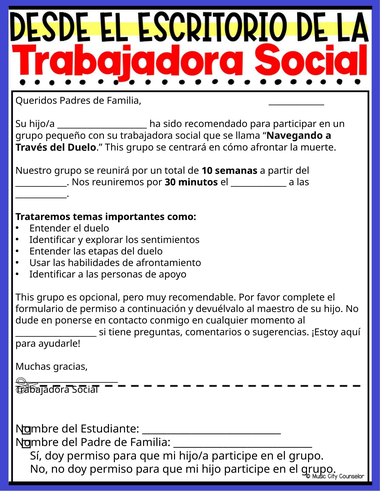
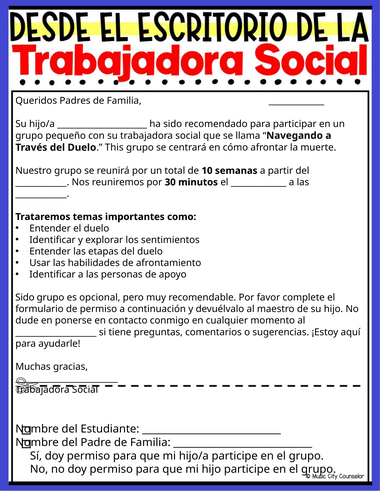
This at (25, 298): This -> Sido
